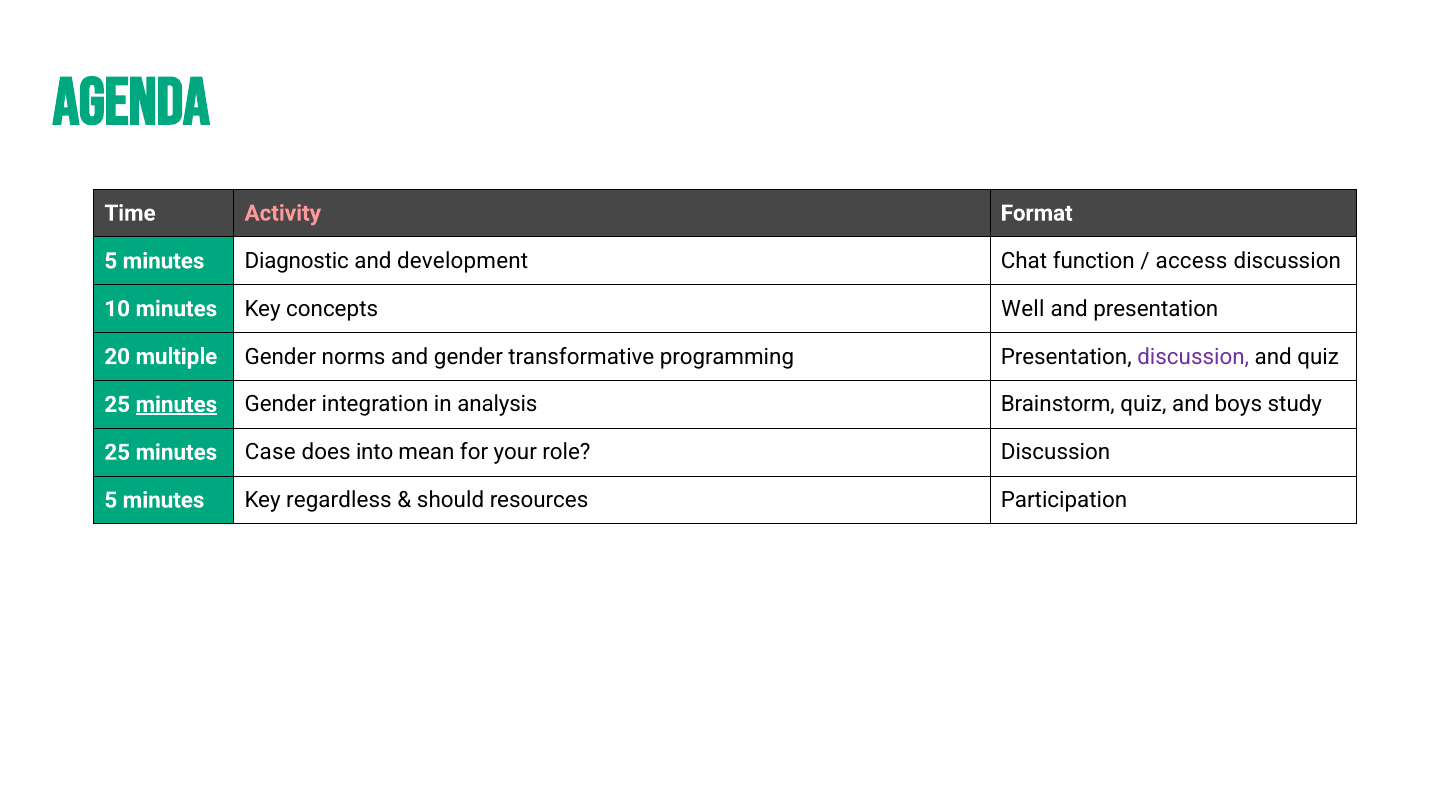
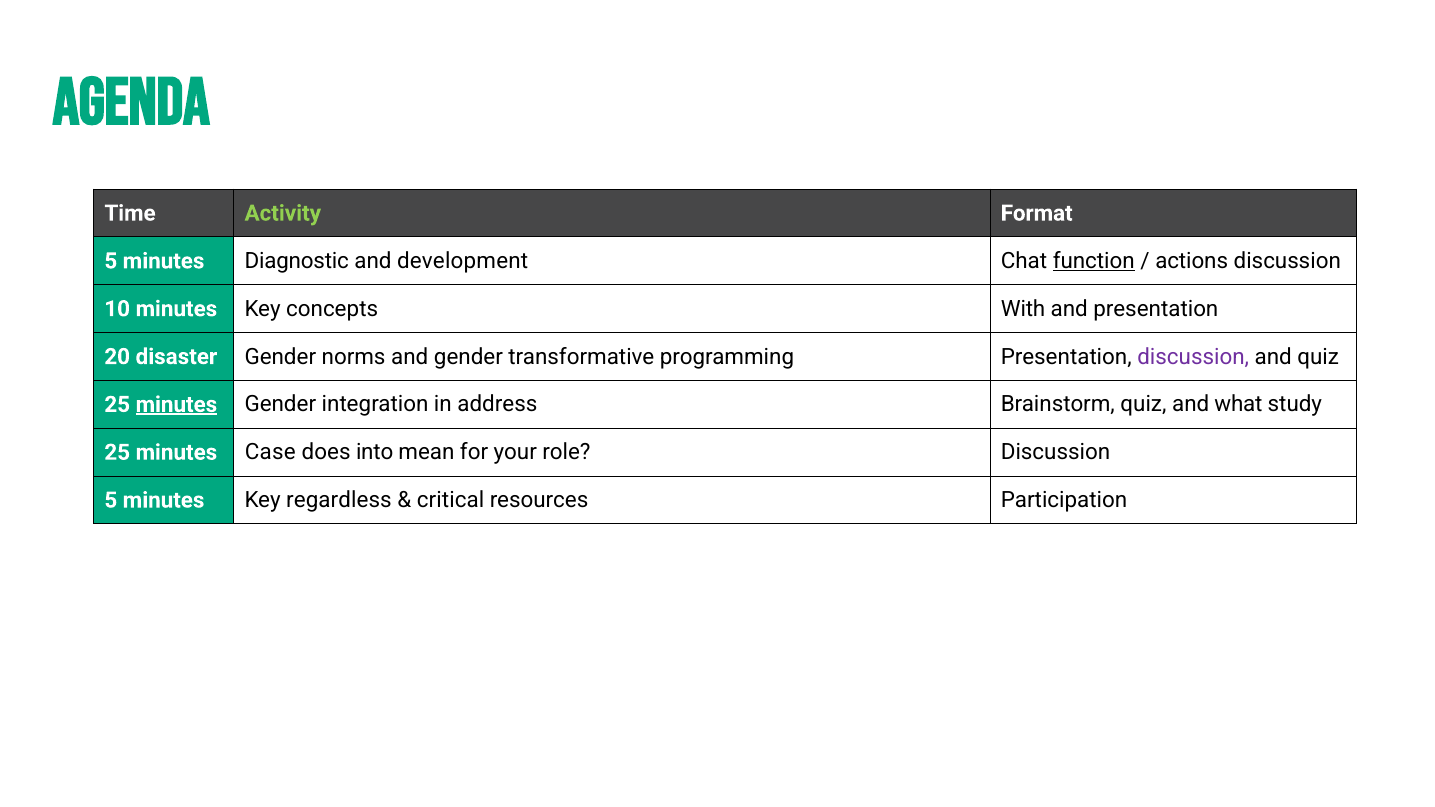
Activity colour: pink -> light green
function underline: none -> present
access: access -> actions
Well: Well -> With
multiple: multiple -> disaster
analysis: analysis -> address
boys: boys -> what
should: should -> critical
